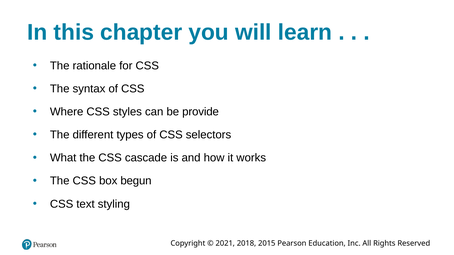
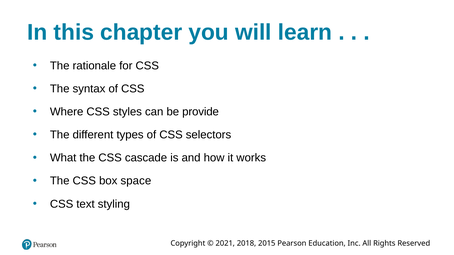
begun: begun -> space
